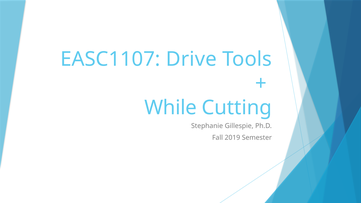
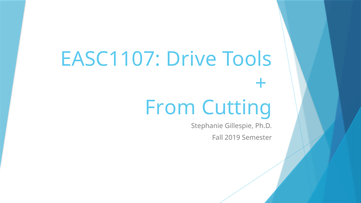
While: While -> From
